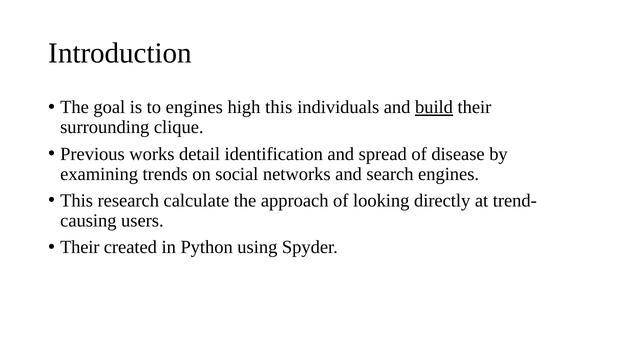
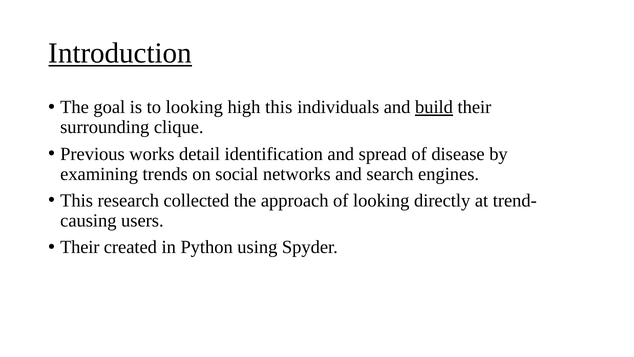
Introduction underline: none -> present
to engines: engines -> looking
calculate: calculate -> collected
